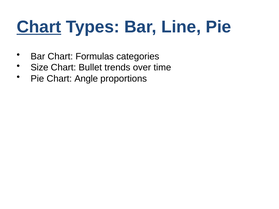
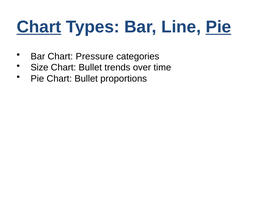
Pie at (218, 27) underline: none -> present
Formulas: Formulas -> Pressure
Pie Chart Angle: Angle -> Bullet
